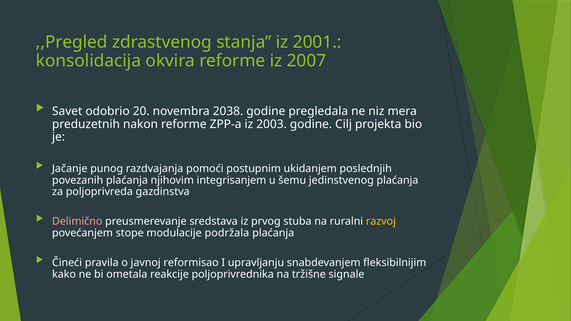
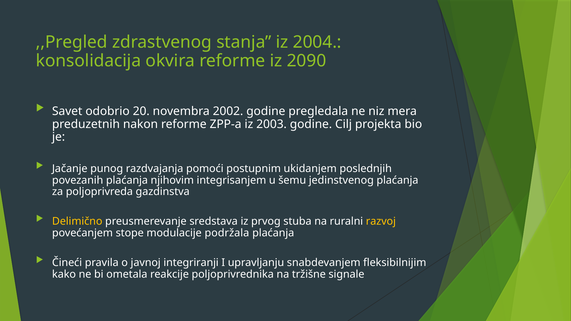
2001: 2001 -> 2004
2007: 2007 -> 2090
2038: 2038 -> 2002
Delimično colour: pink -> yellow
reformisao: reformisao -> integriranji
